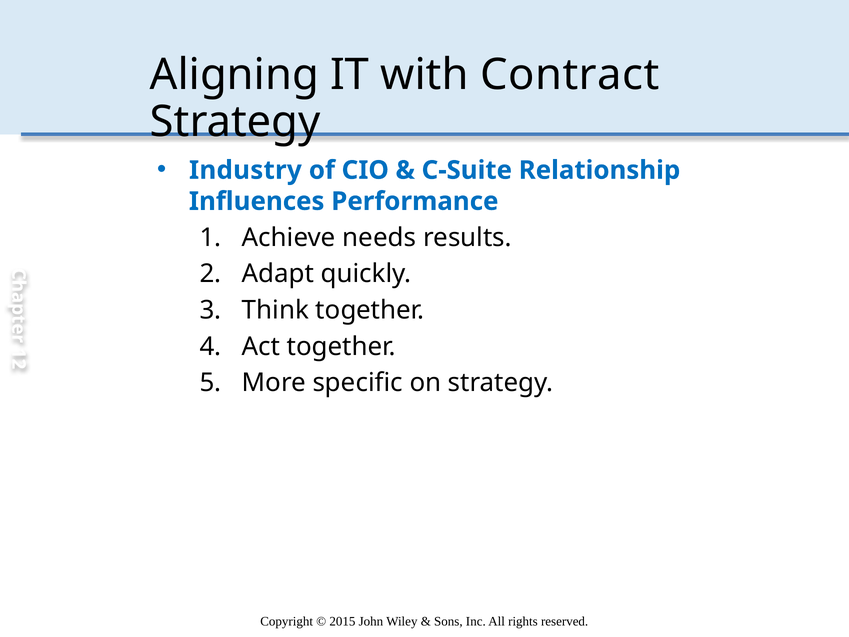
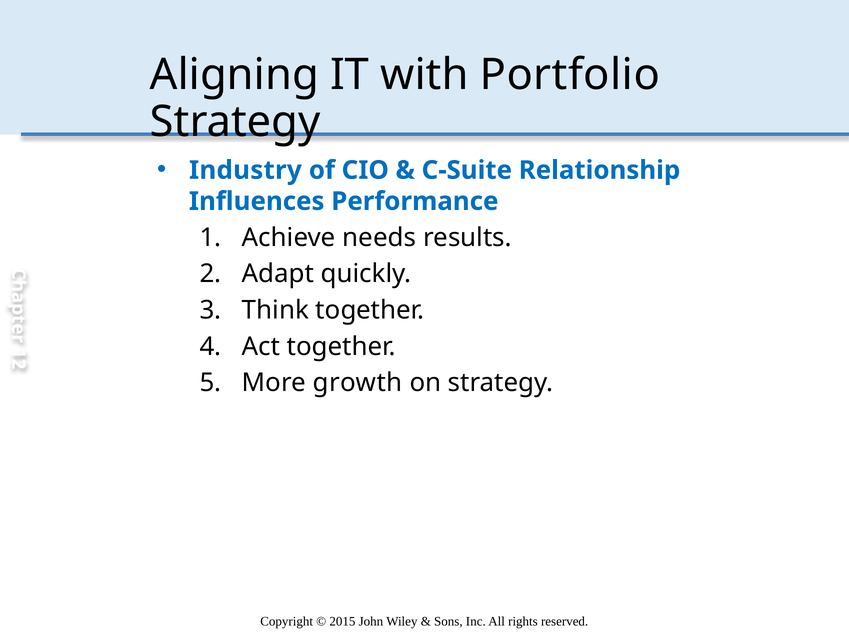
Contract: Contract -> Portfolio
specific: specific -> growth
